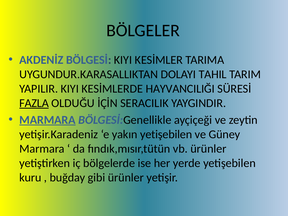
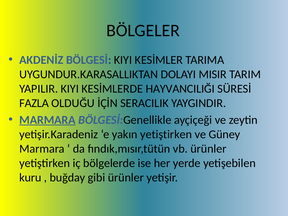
TAHIL: TAHIL -> MISIR
FAZLA underline: present -> none
yakın yetişebilen: yetişebilen -> yetiştirken
